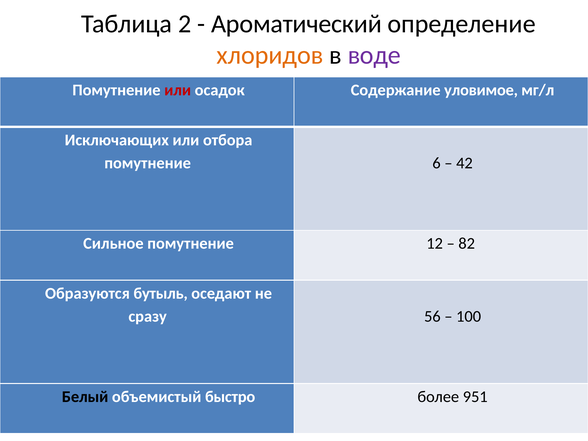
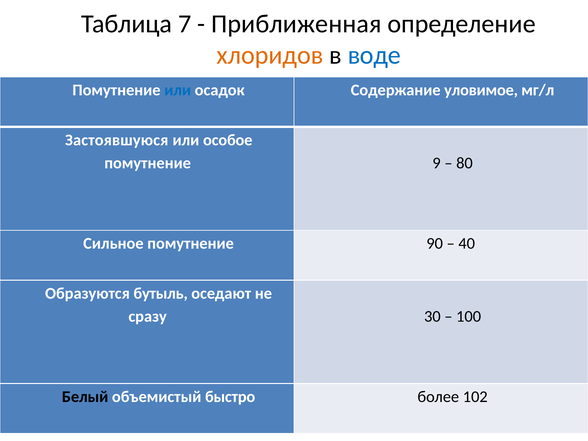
2: 2 -> 7
Ароматический: Ароматический -> Приближенная
воде colour: purple -> blue
или at (178, 90) colour: red -> blue
Исключающих: Исключающих -> Застоявшуюся
отбора: отбора -> особое
6: 6 -> 9
42: 42 -> 80
12: 12 -> 90
82: 82 -> 40
56: 56 -> 30
951: 951 -> 102
